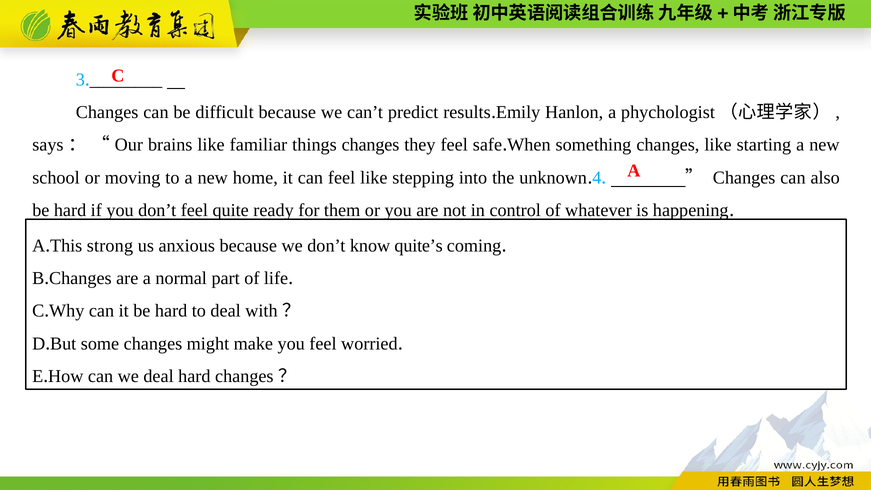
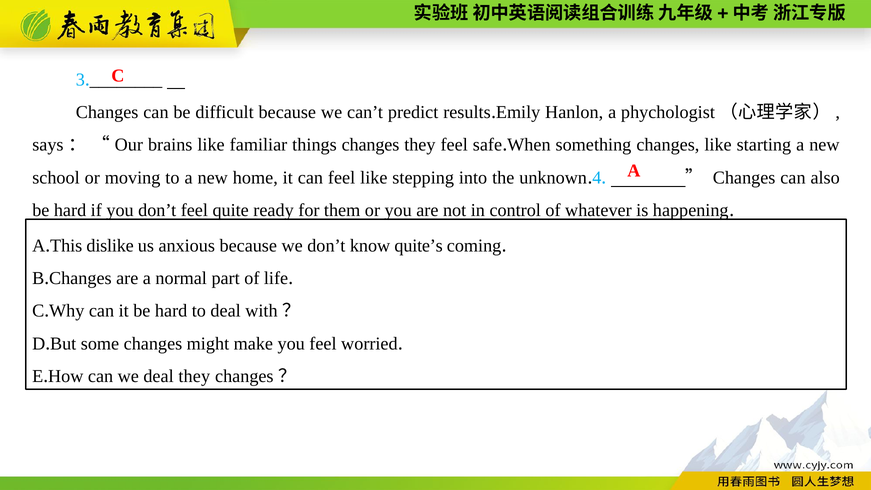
strong: strong -> dislike
deal hard: hard -> they
